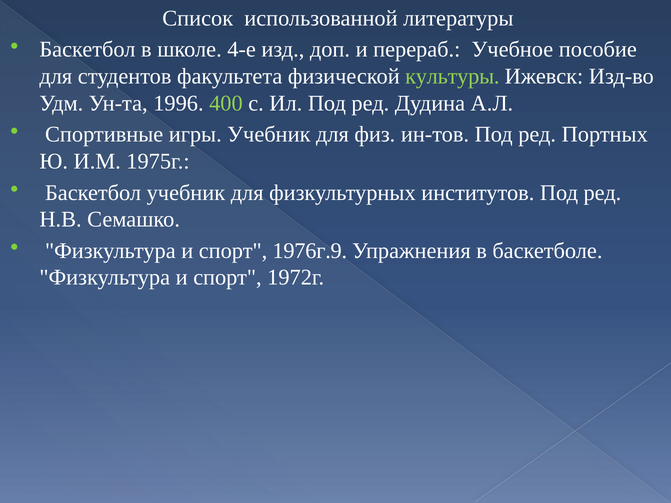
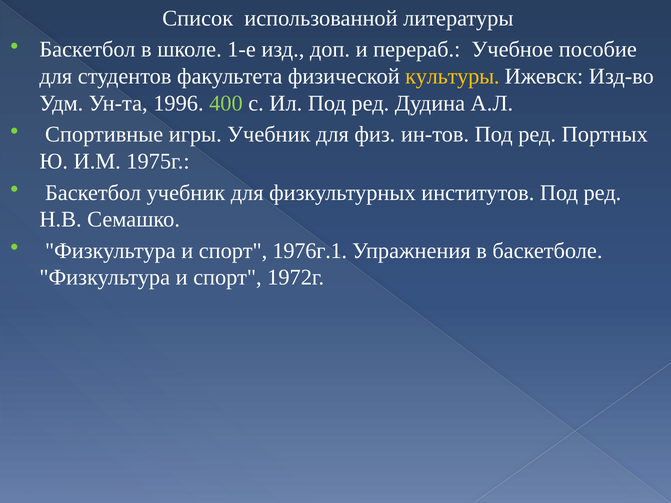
4-е: 4-е -> 1-е
культуры colour: light green -> yellow
1976г.9: 1976г.9 -> 1976г.1
